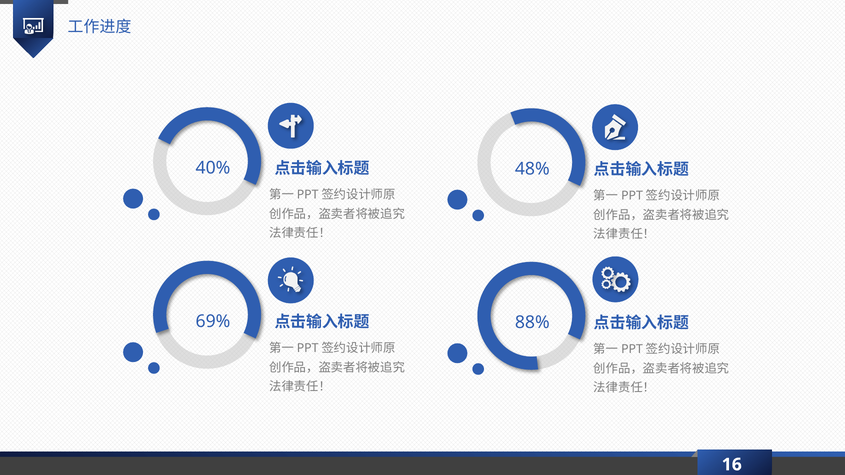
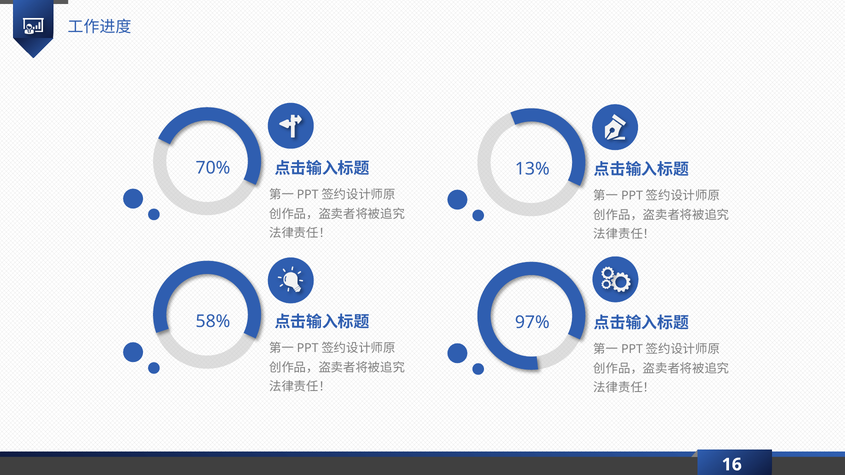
40%: 40% -> 70%
48%: 48% -> 13%
69%: 69% -> 58%
88%: 88% -> 97%
